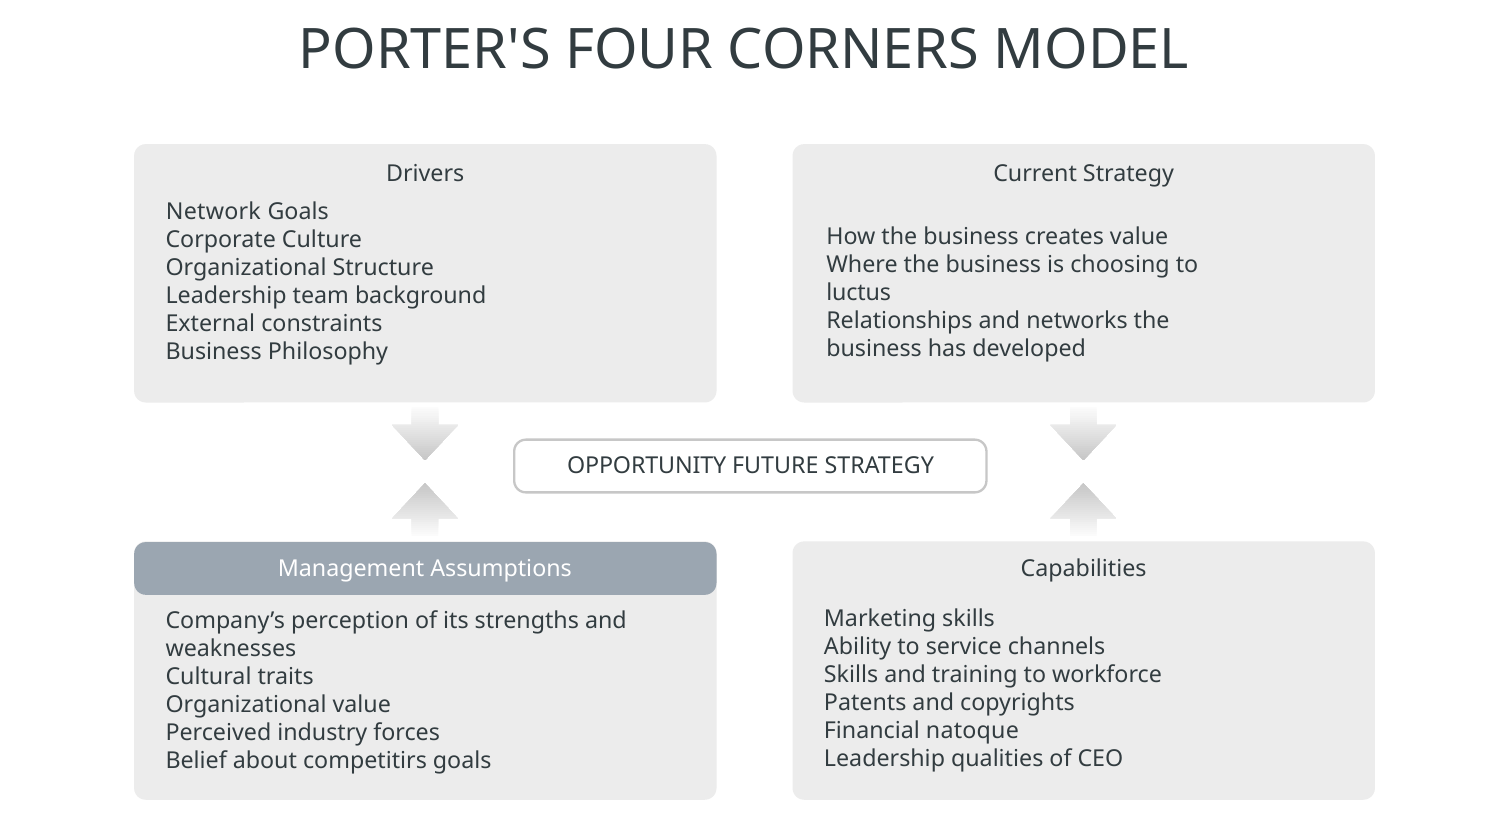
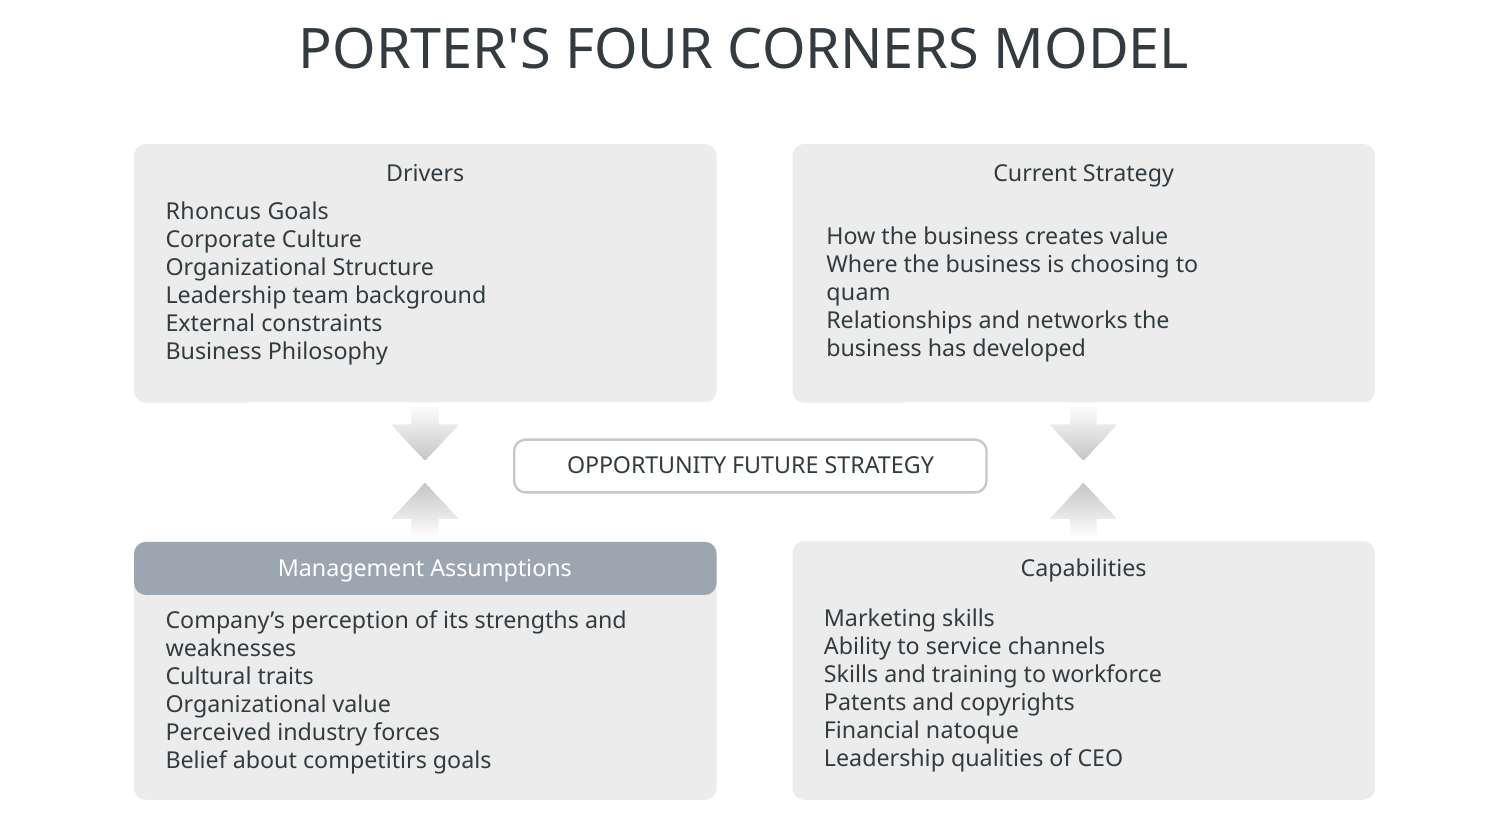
Network: Network -> Rhoncus
luctus: luctus -> quam
